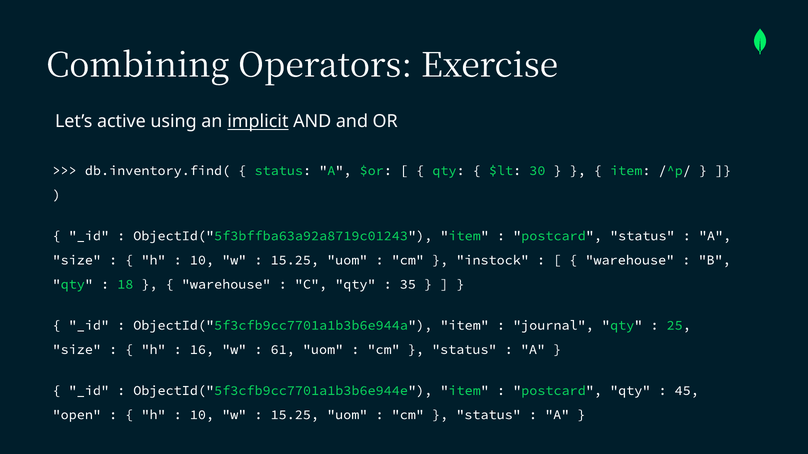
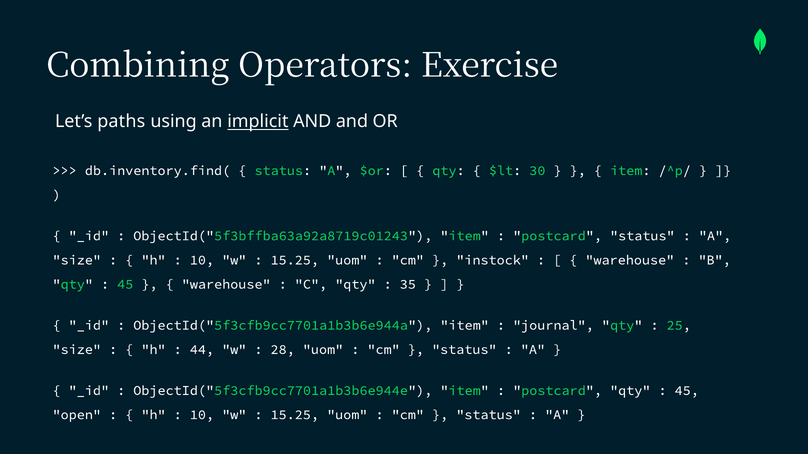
active: active -> paths
18 at (125, 285): 18 -> 45
16: 16 -> 44
61: 61 -> 28
